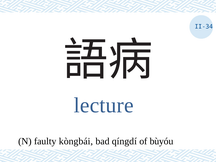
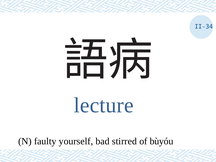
kòngbái: kòngbái -> yourself
qíngdí: qíngdí -> stirred
